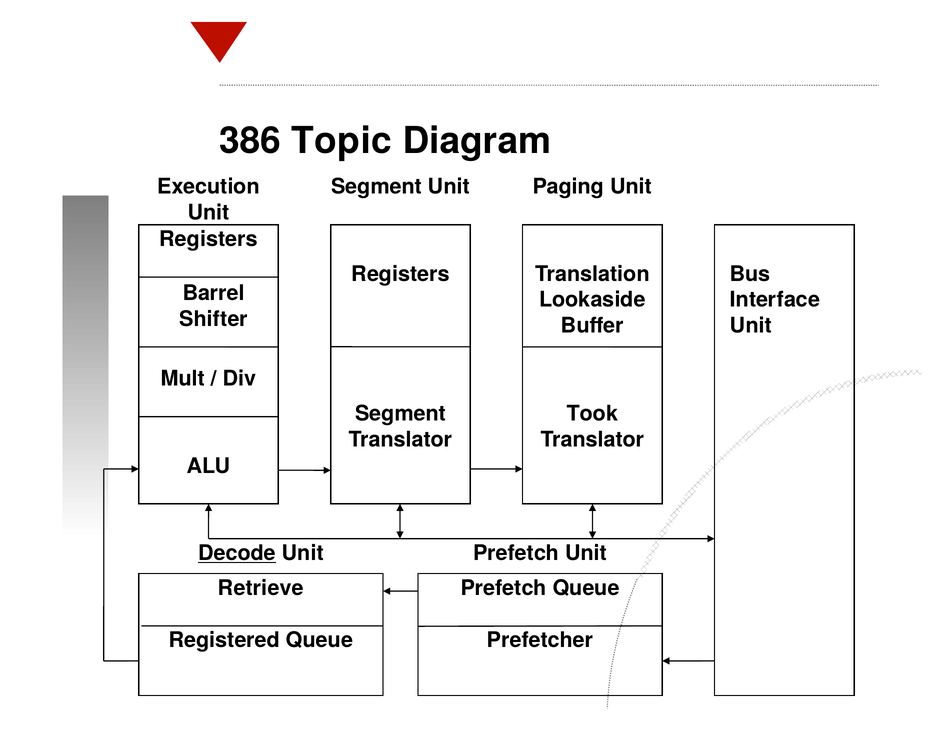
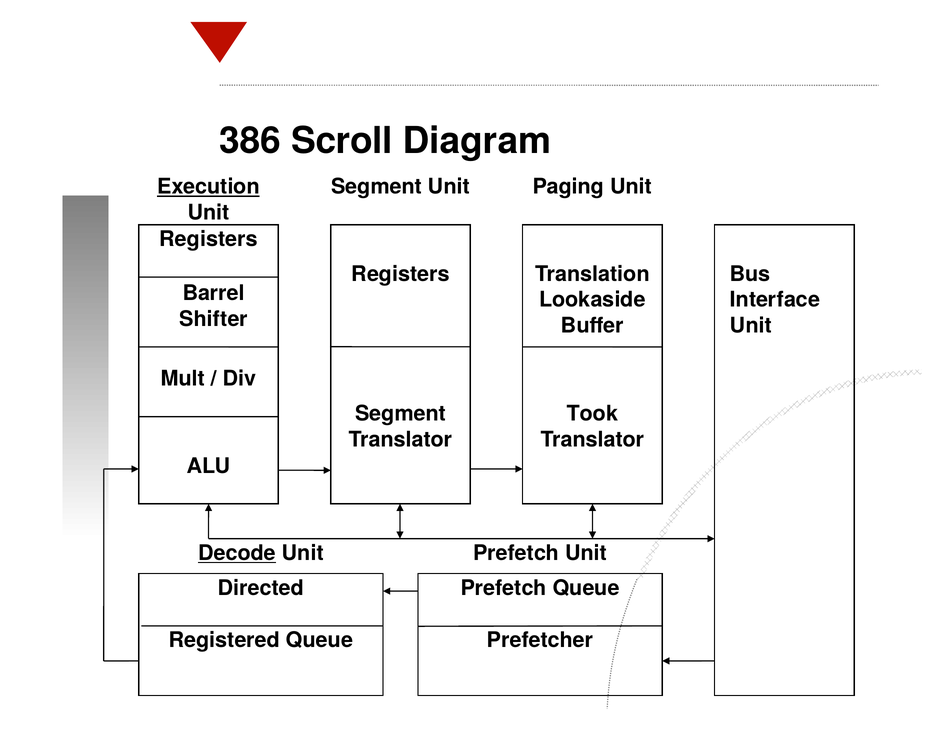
Topic: Topic -> Scroll
Execution underline: none -> present
Retrieve: Retrieve -> Directed
